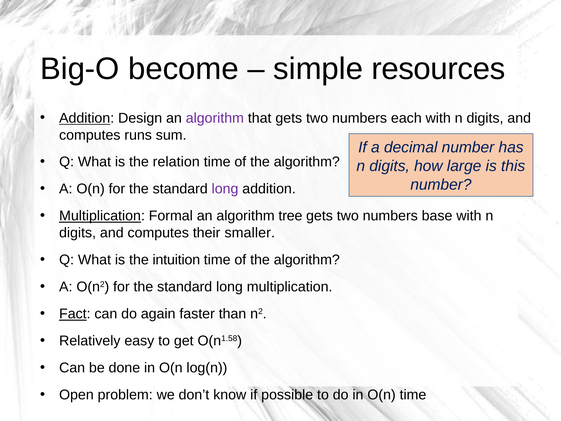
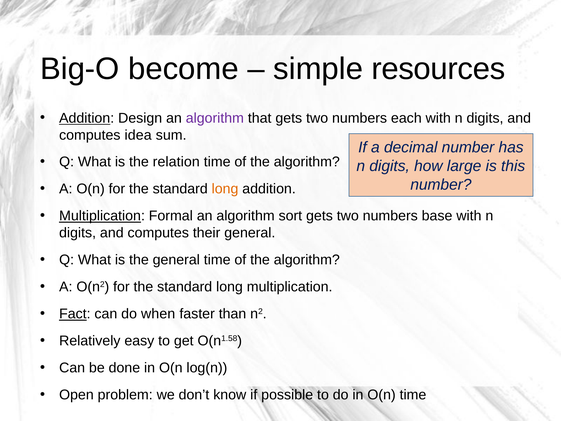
runs: runs -> idea
long at (225, 189) colour: purple -> orange
tree: tree -> sort
their smaller: smaller -> general
the intuition: intuition -> general
again: again -> when
